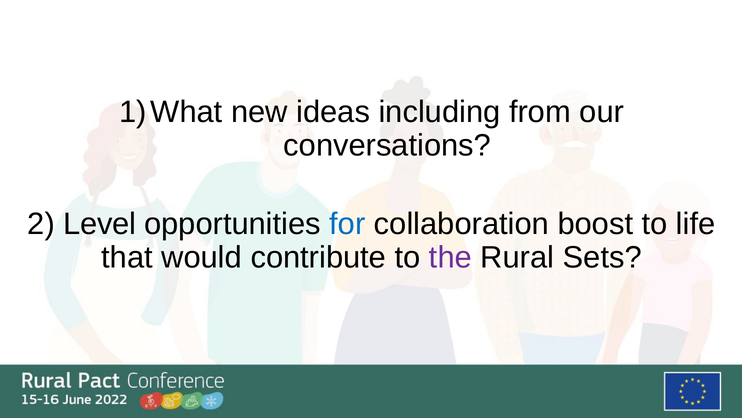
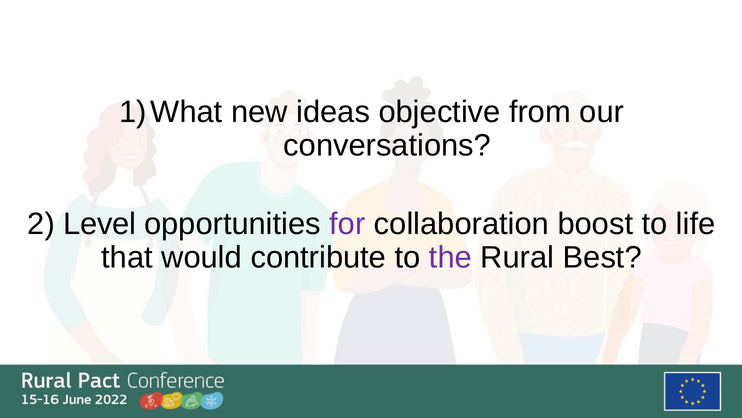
including: including -> objective
for colour: blue -> purple
Sets: Sets -> Best
